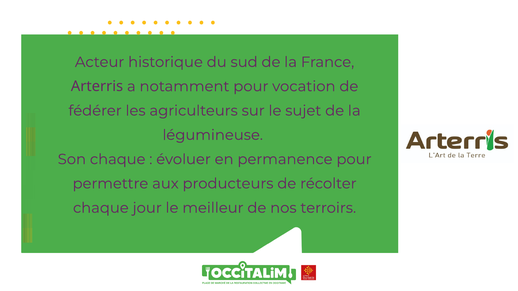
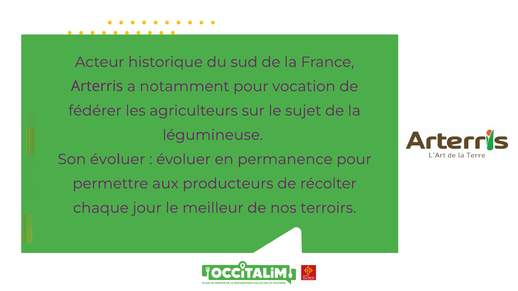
Son chaque: chaque -> évoluer
